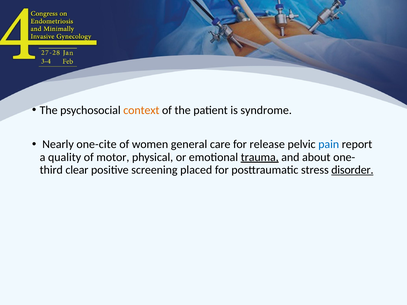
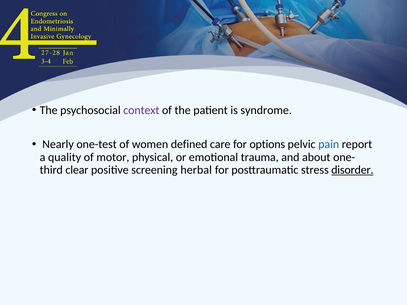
context colour: orange -> purple
one-cite: one-cite -> one-test
general: general -> defined
release: release -> options
trauma underline: present -> none
placed: placed -> herbal
